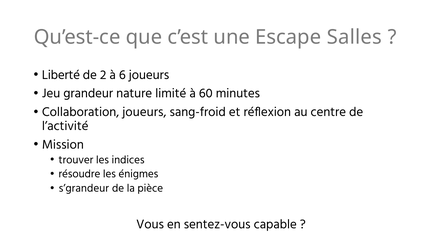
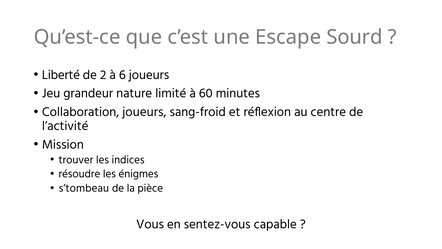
Salles: Salles -> Sourd
s’grandeur: s’grandeur -> s’tombeau
